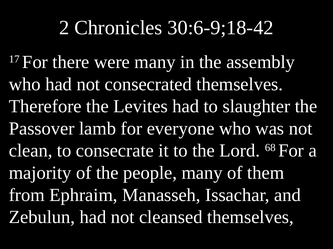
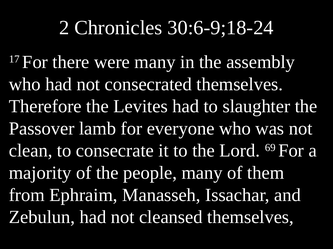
30:6-9;18-42: 30:6-9;18-42 -> 30:6-9;18-24
68: 68 -> 69
